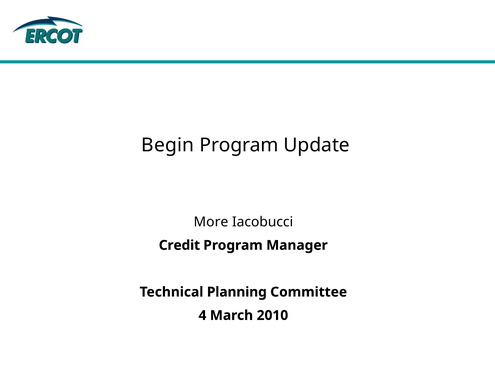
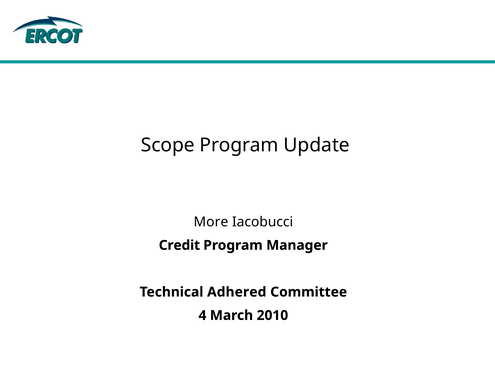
Begin: Begin -> Scope
Planning: Planning -> Adhered
